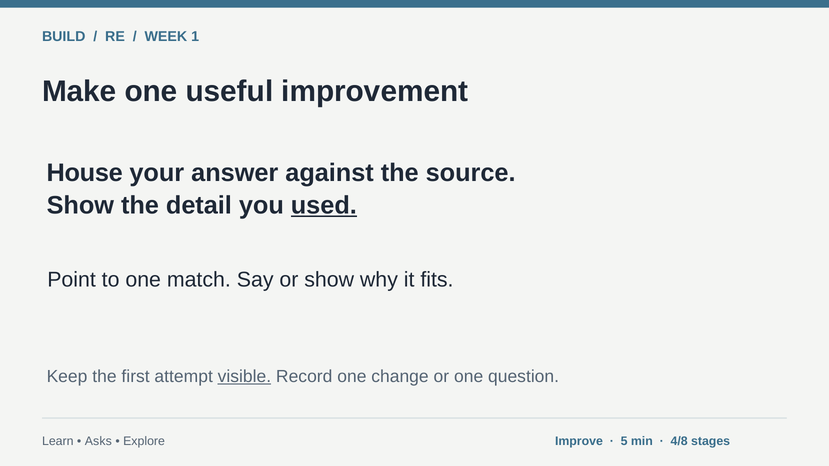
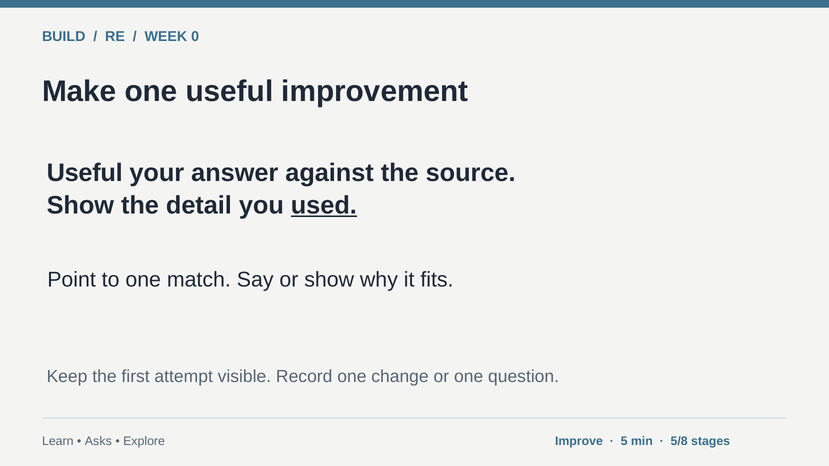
1: 1 -> 0
House at (85, 173): House -> Useful
visible underline: present -> none
4/8: 4/8 -> 5/8
